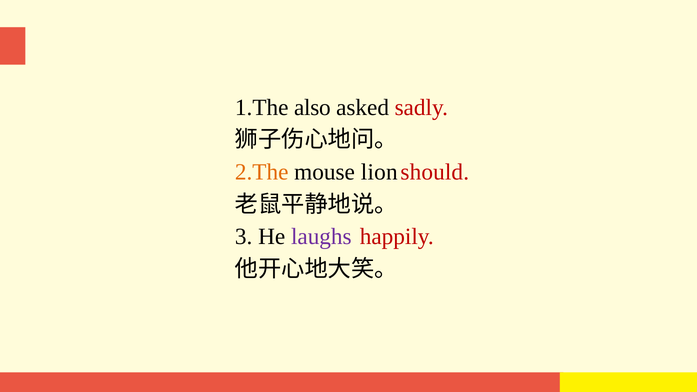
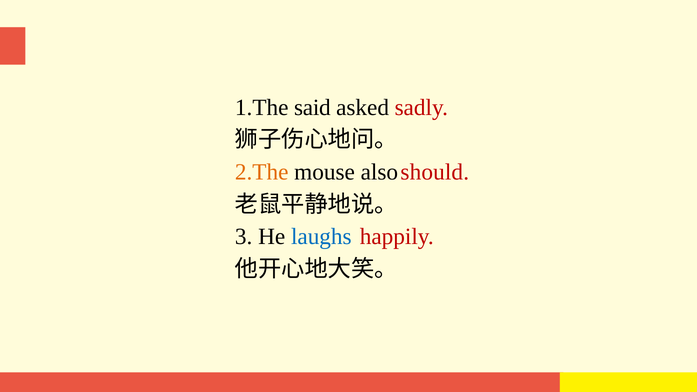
also: also -> said
lion: lion -> also
laughs colour: purple -> blue
